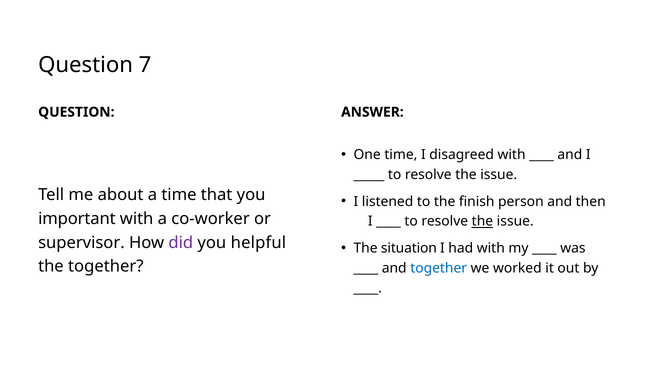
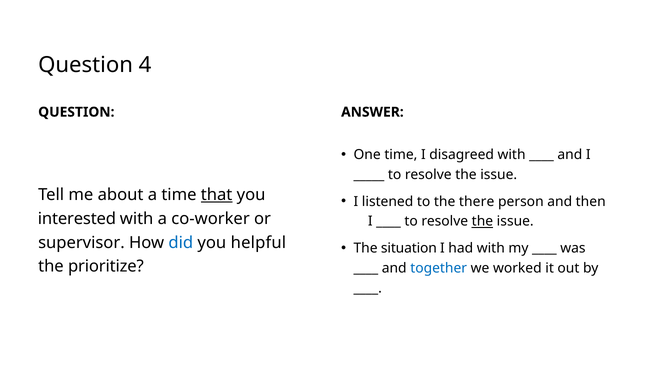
7: 7 -> 4
that underline: none -> present
finish: finish -> there
important: important -> interested
did colour: purple -> blue
the together: together -> prioritize
